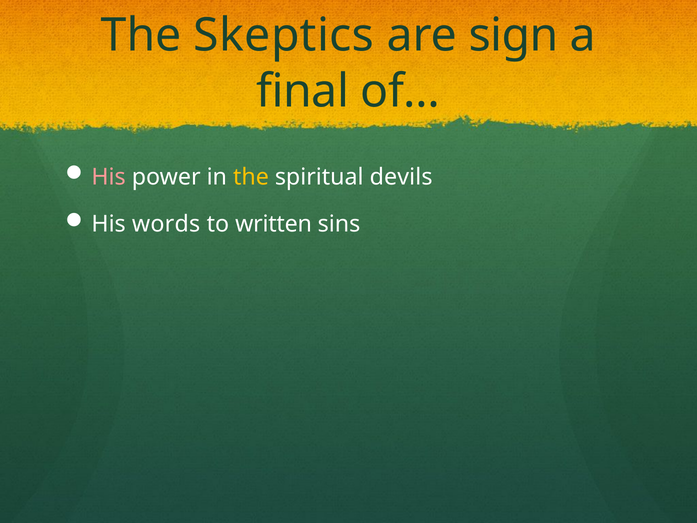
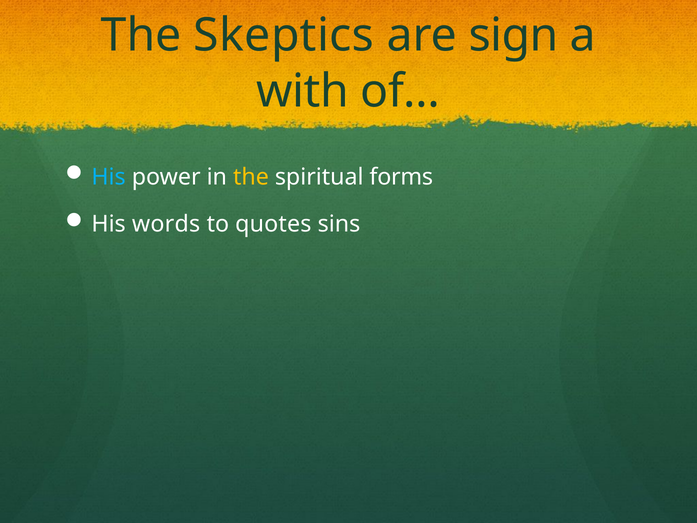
final: final -> with
His at (109, 177) colour: pink -> light blue
devils: devils -> forms
written: written -> quotes
